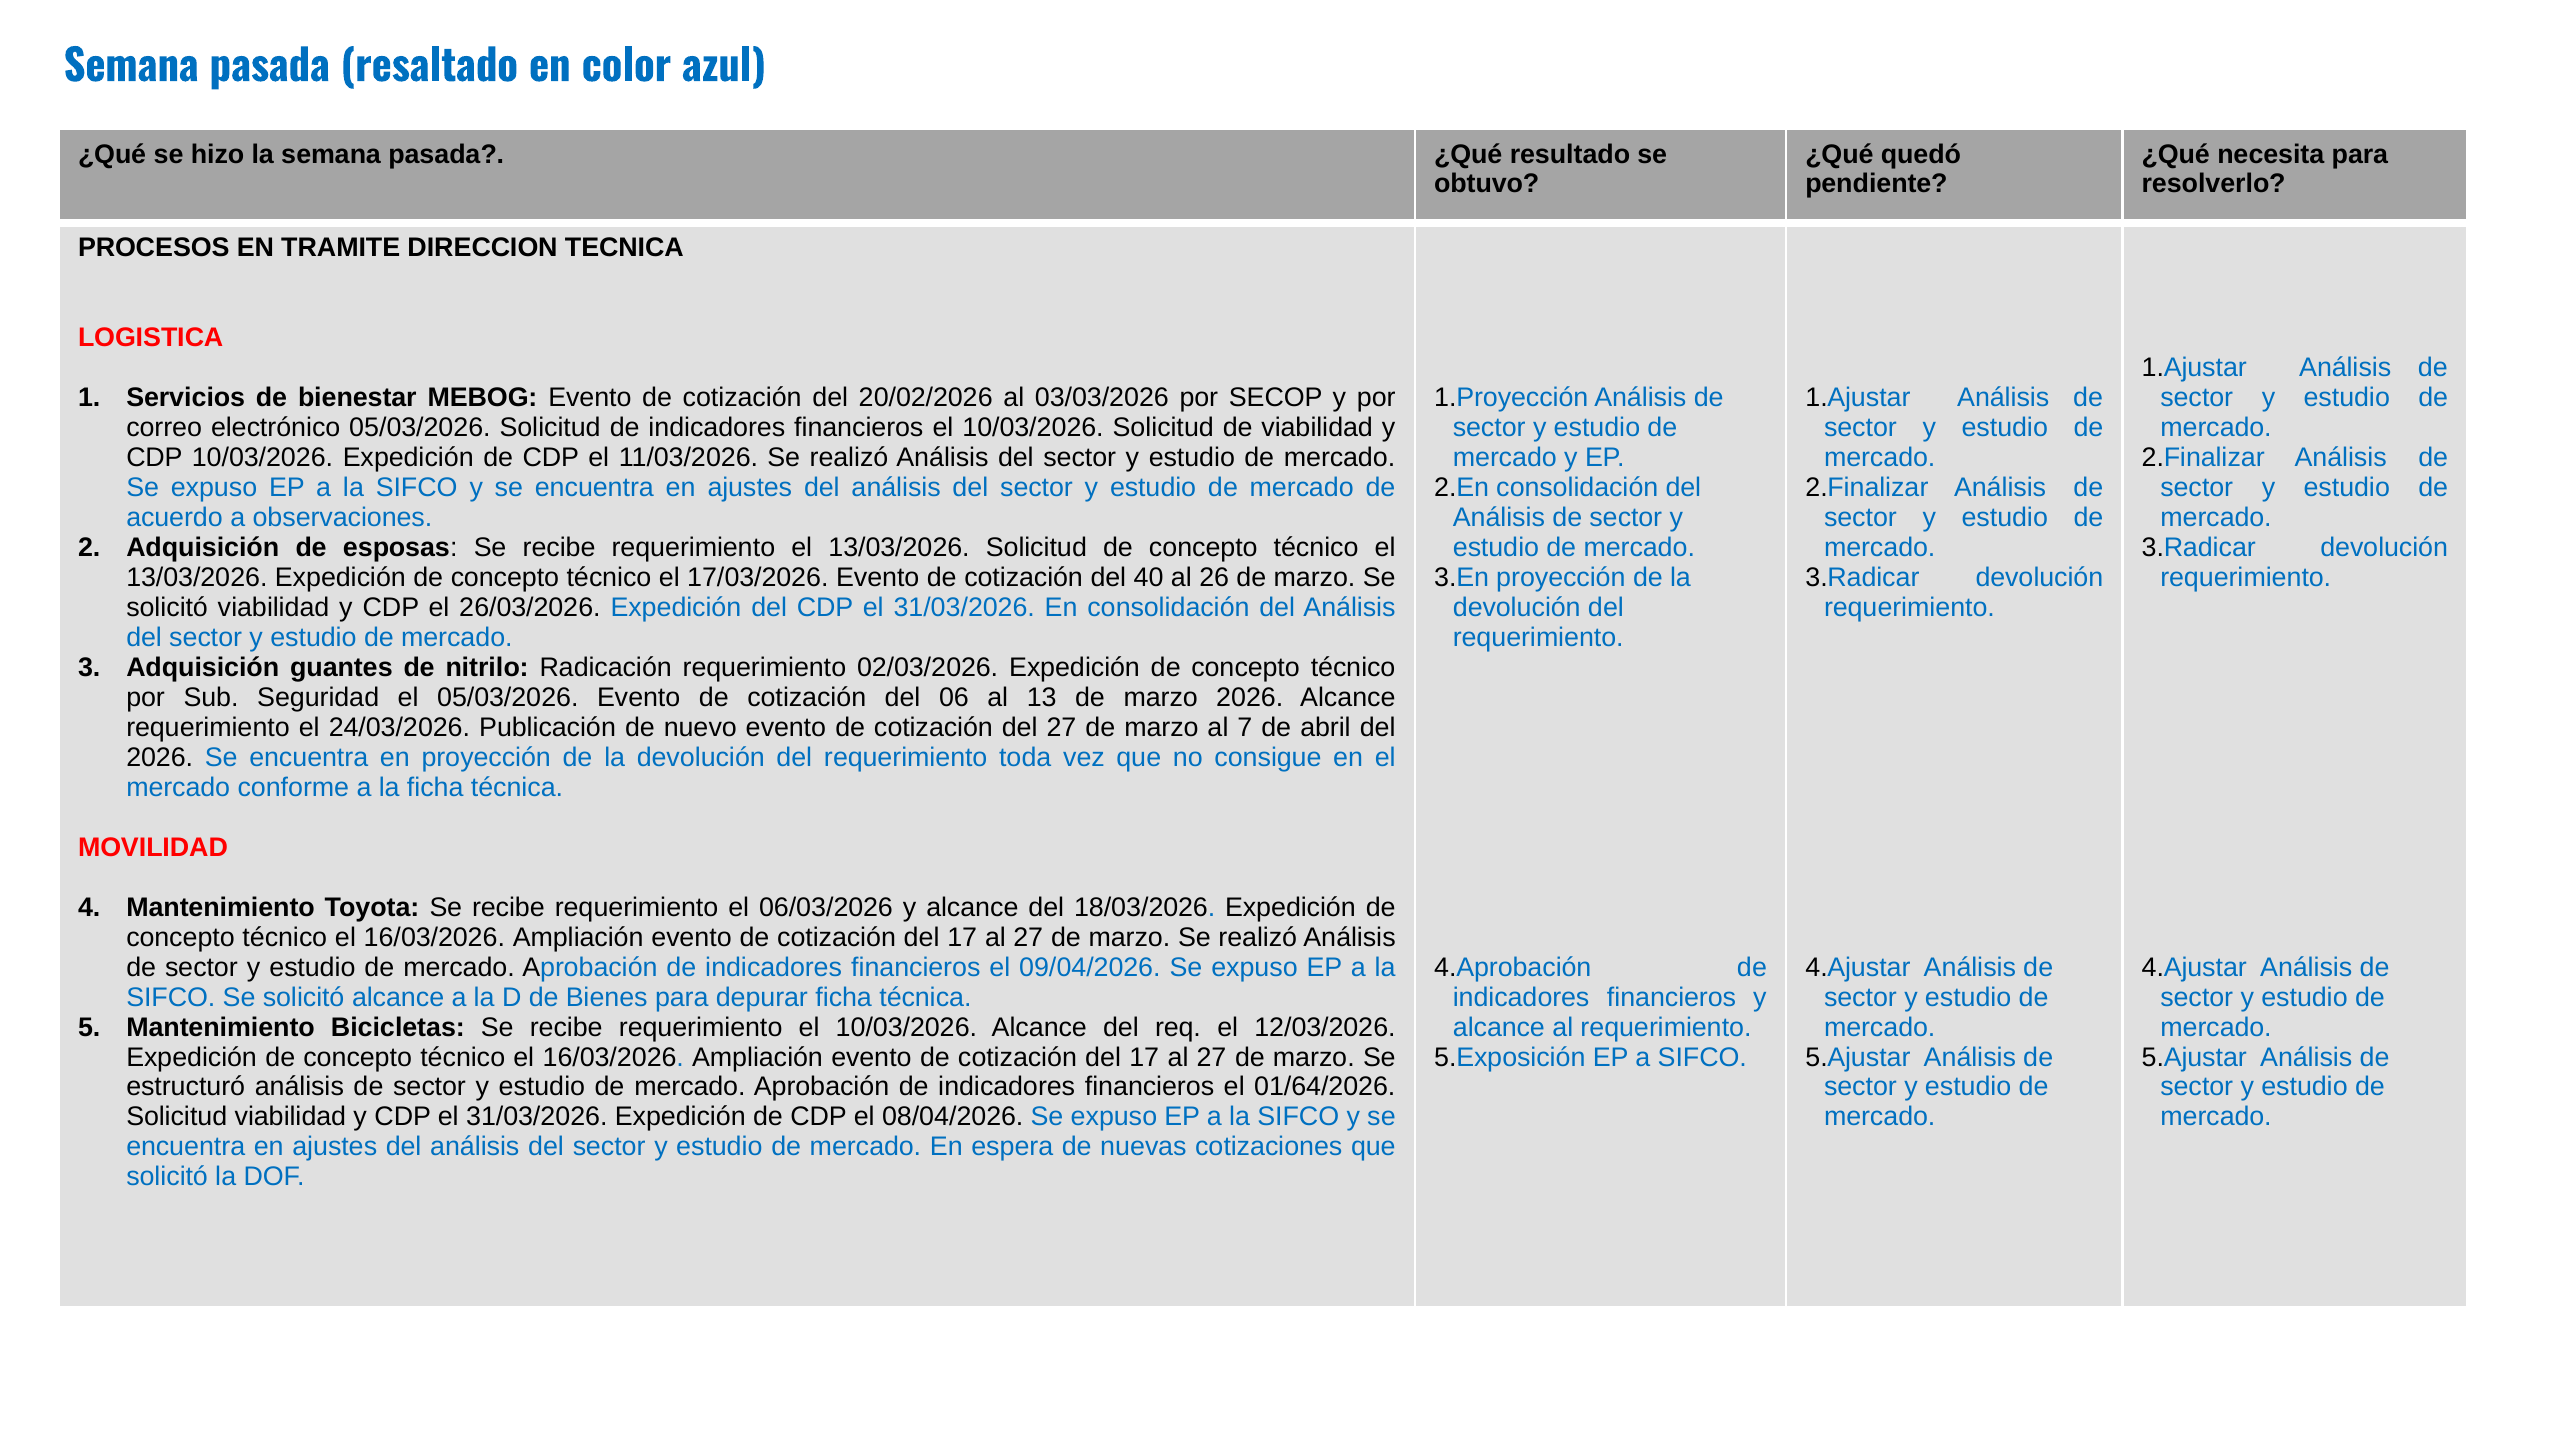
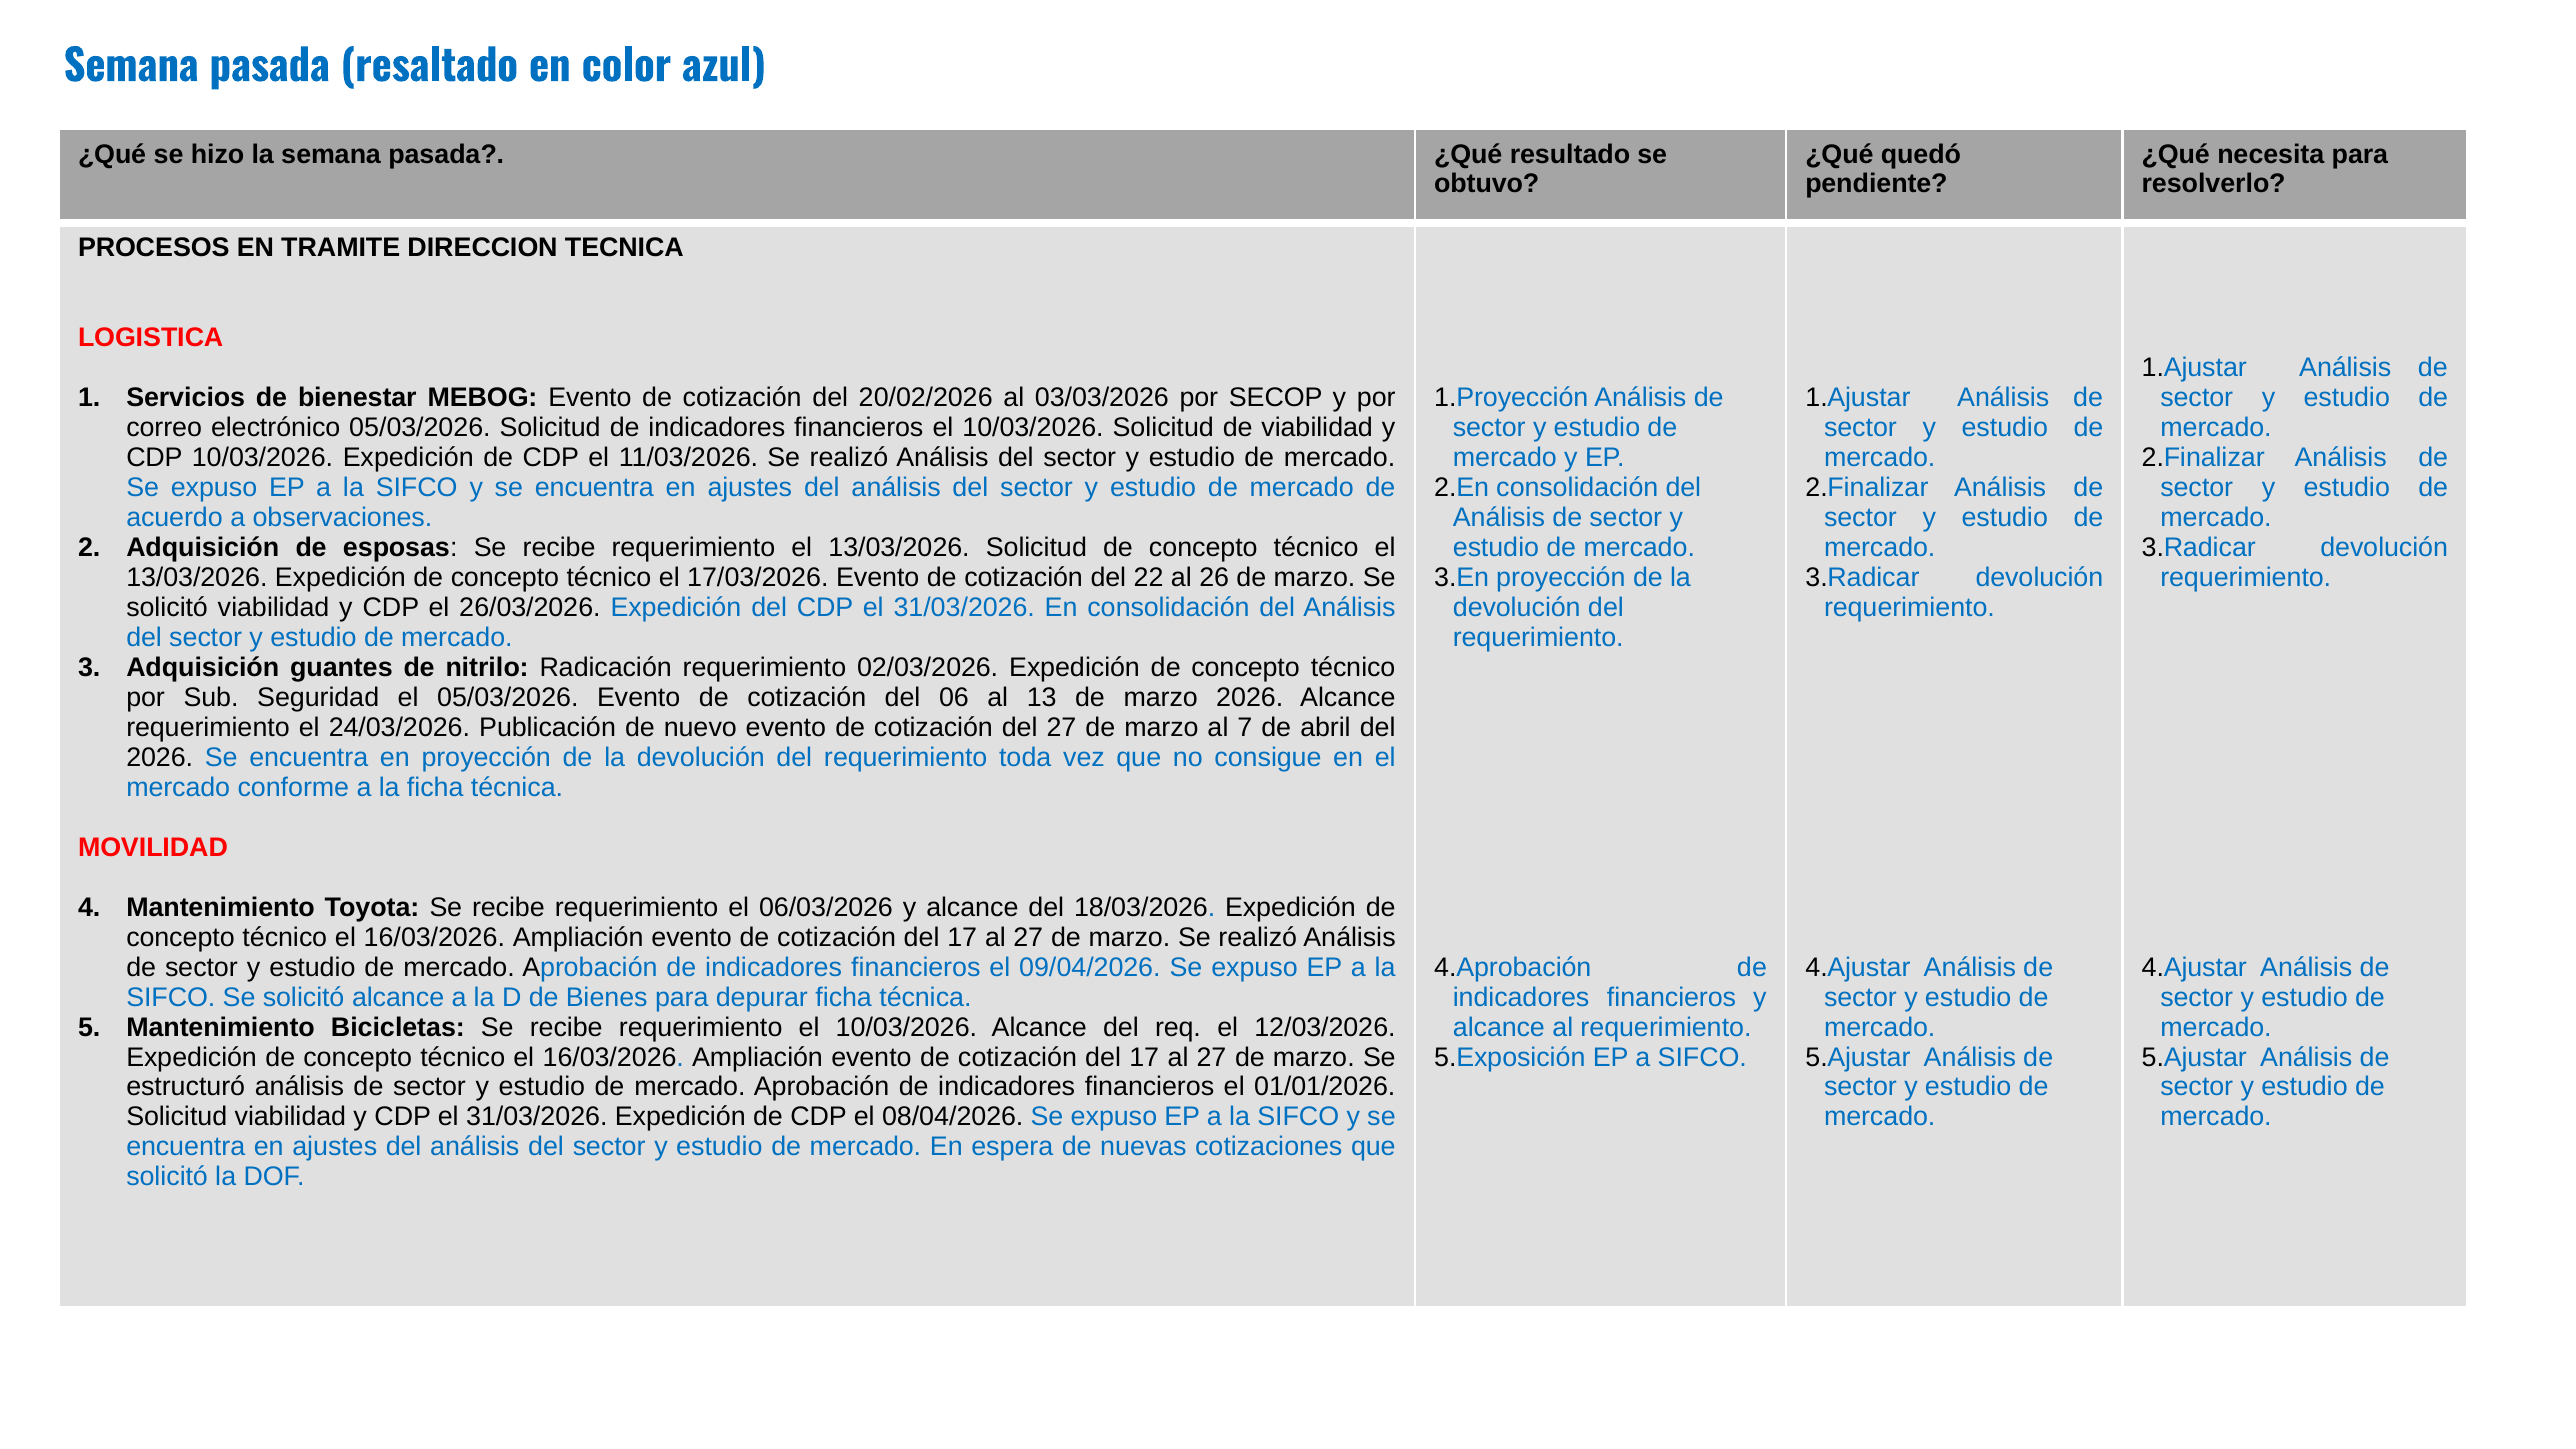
40: 40 -> 22
01/64/2026: 01/64/2026 -> 01/01/2026
